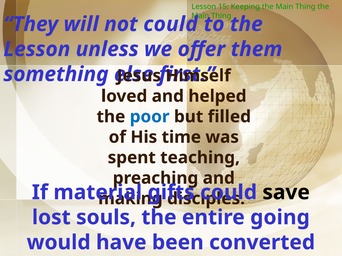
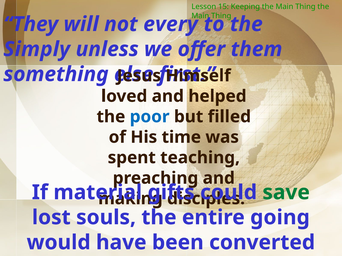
not could: could -> every
Lesson at (37, 49): Lesson -> Simply
save colour: black -> green
